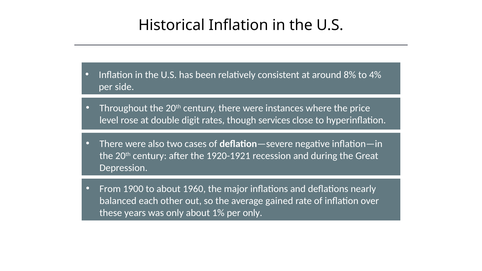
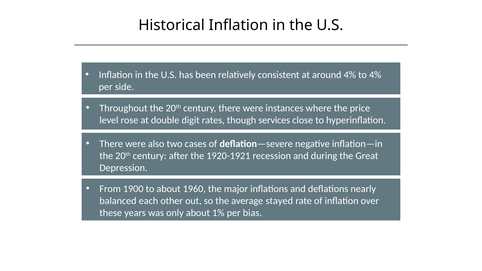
around 8%: 8% -> 4%
gained: gained -> stayed
per only: only -> bias
